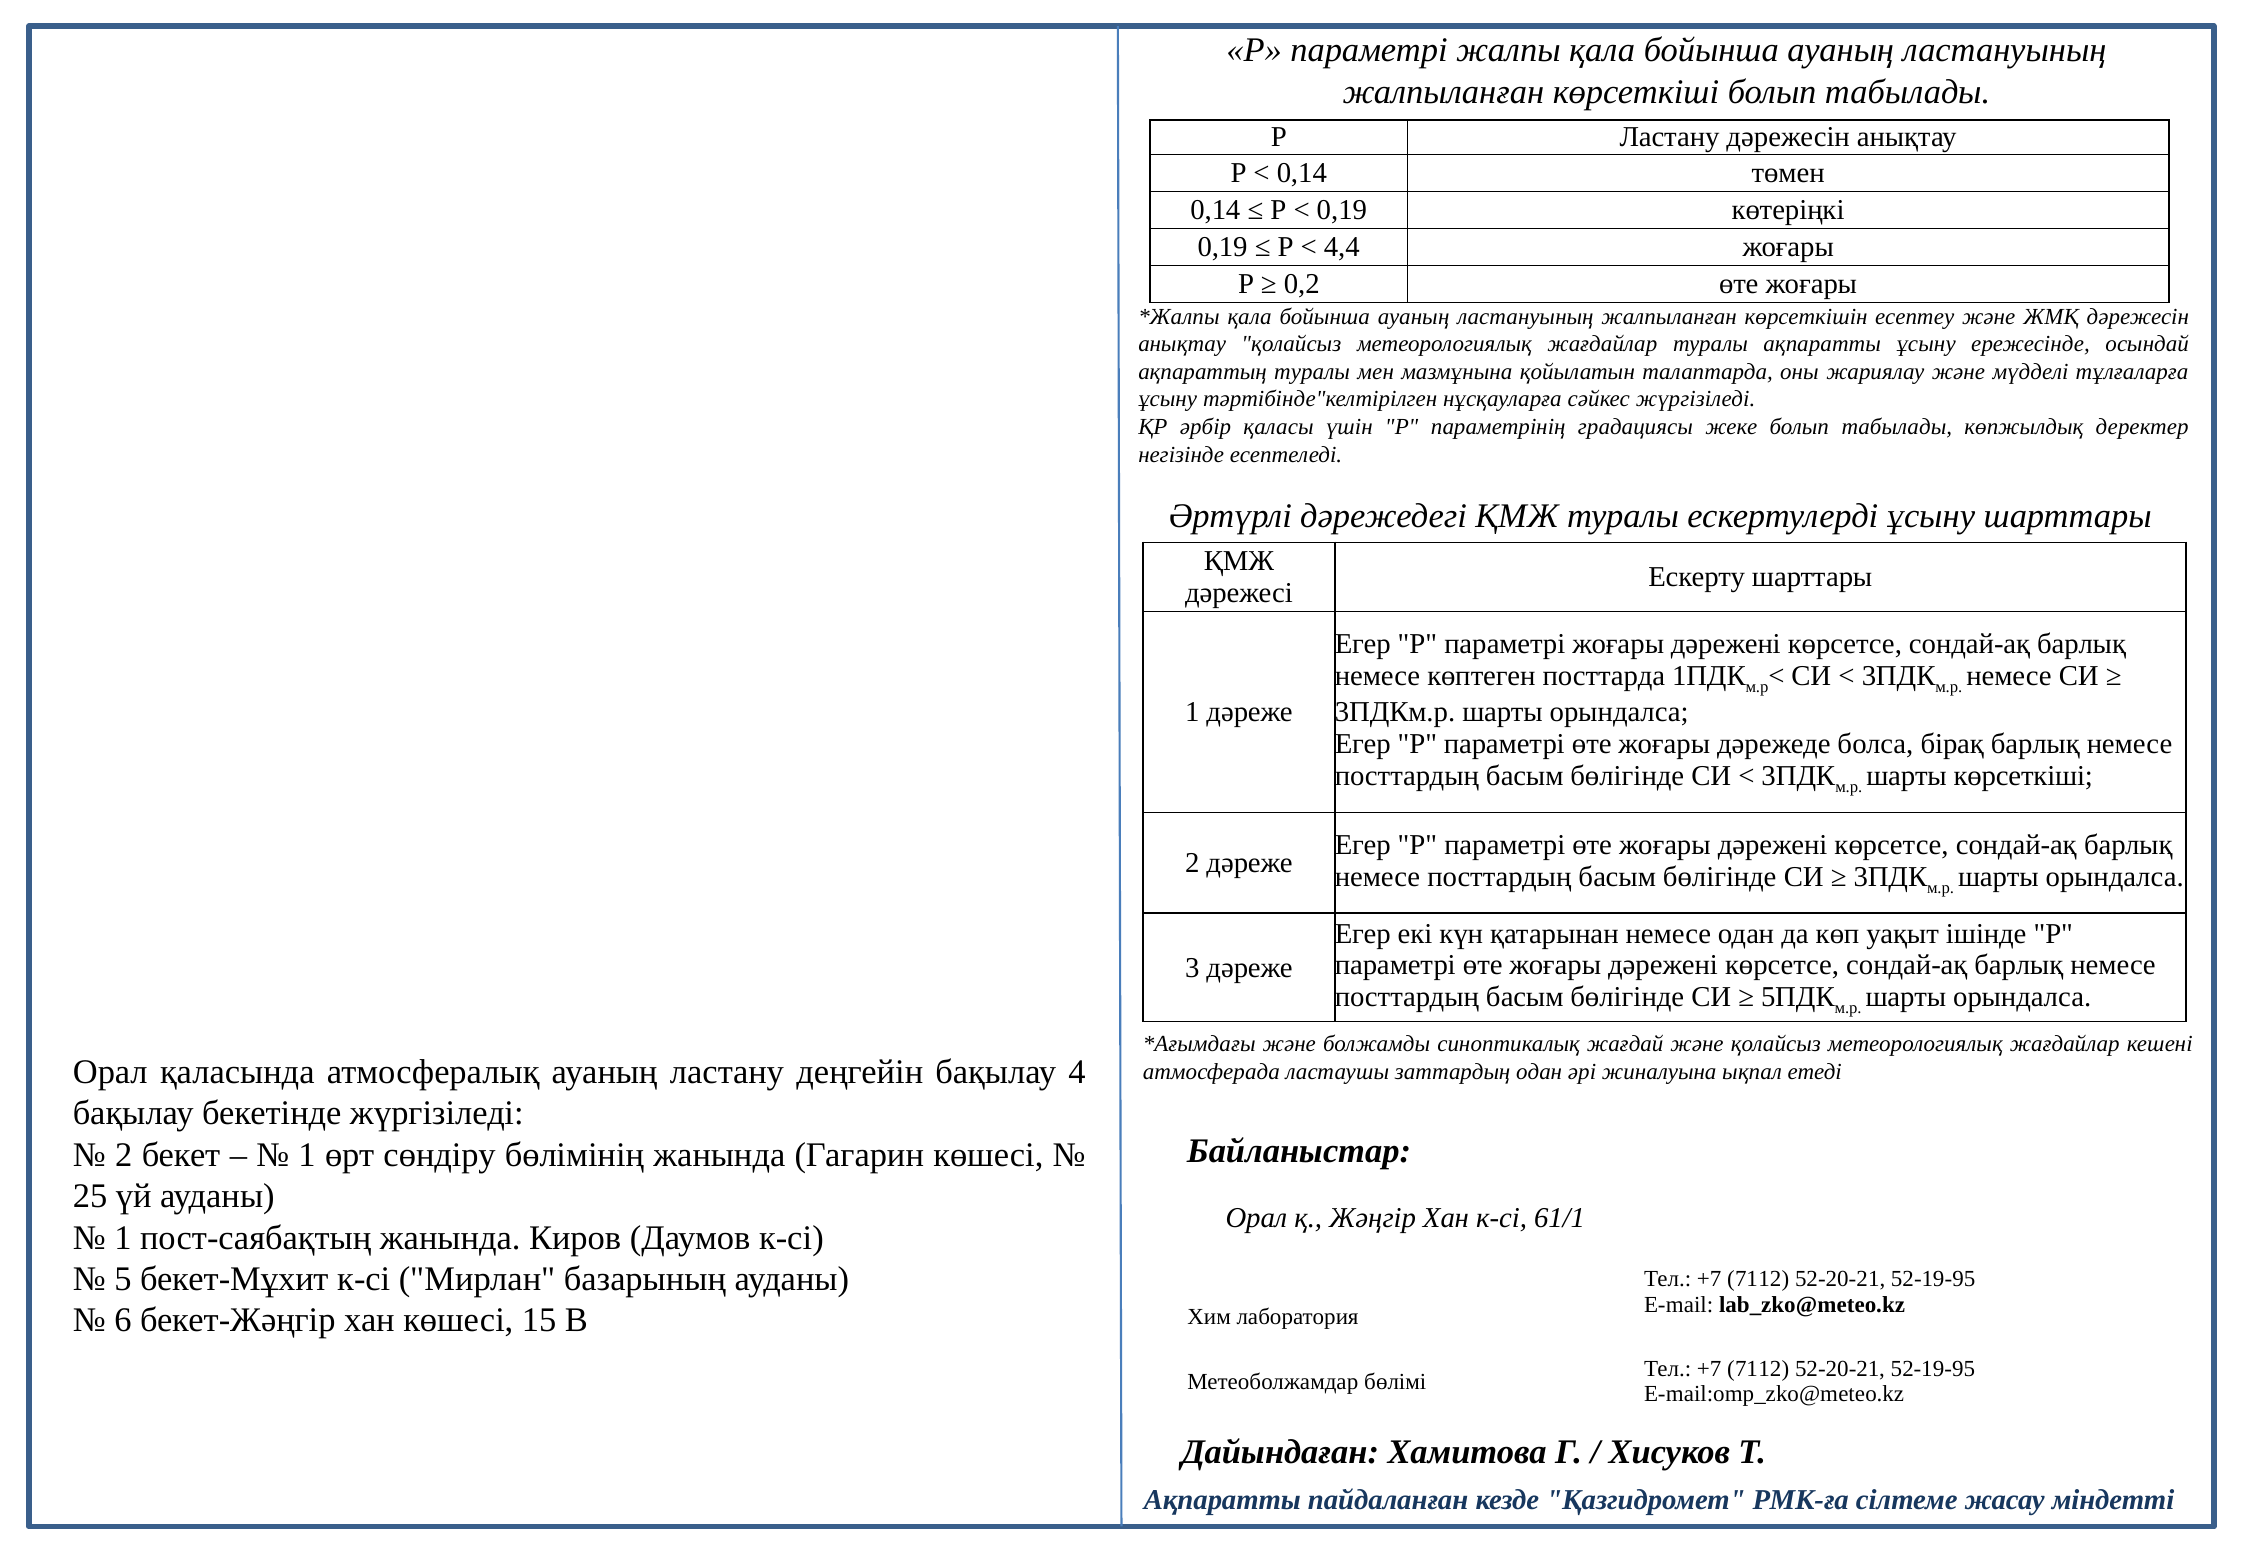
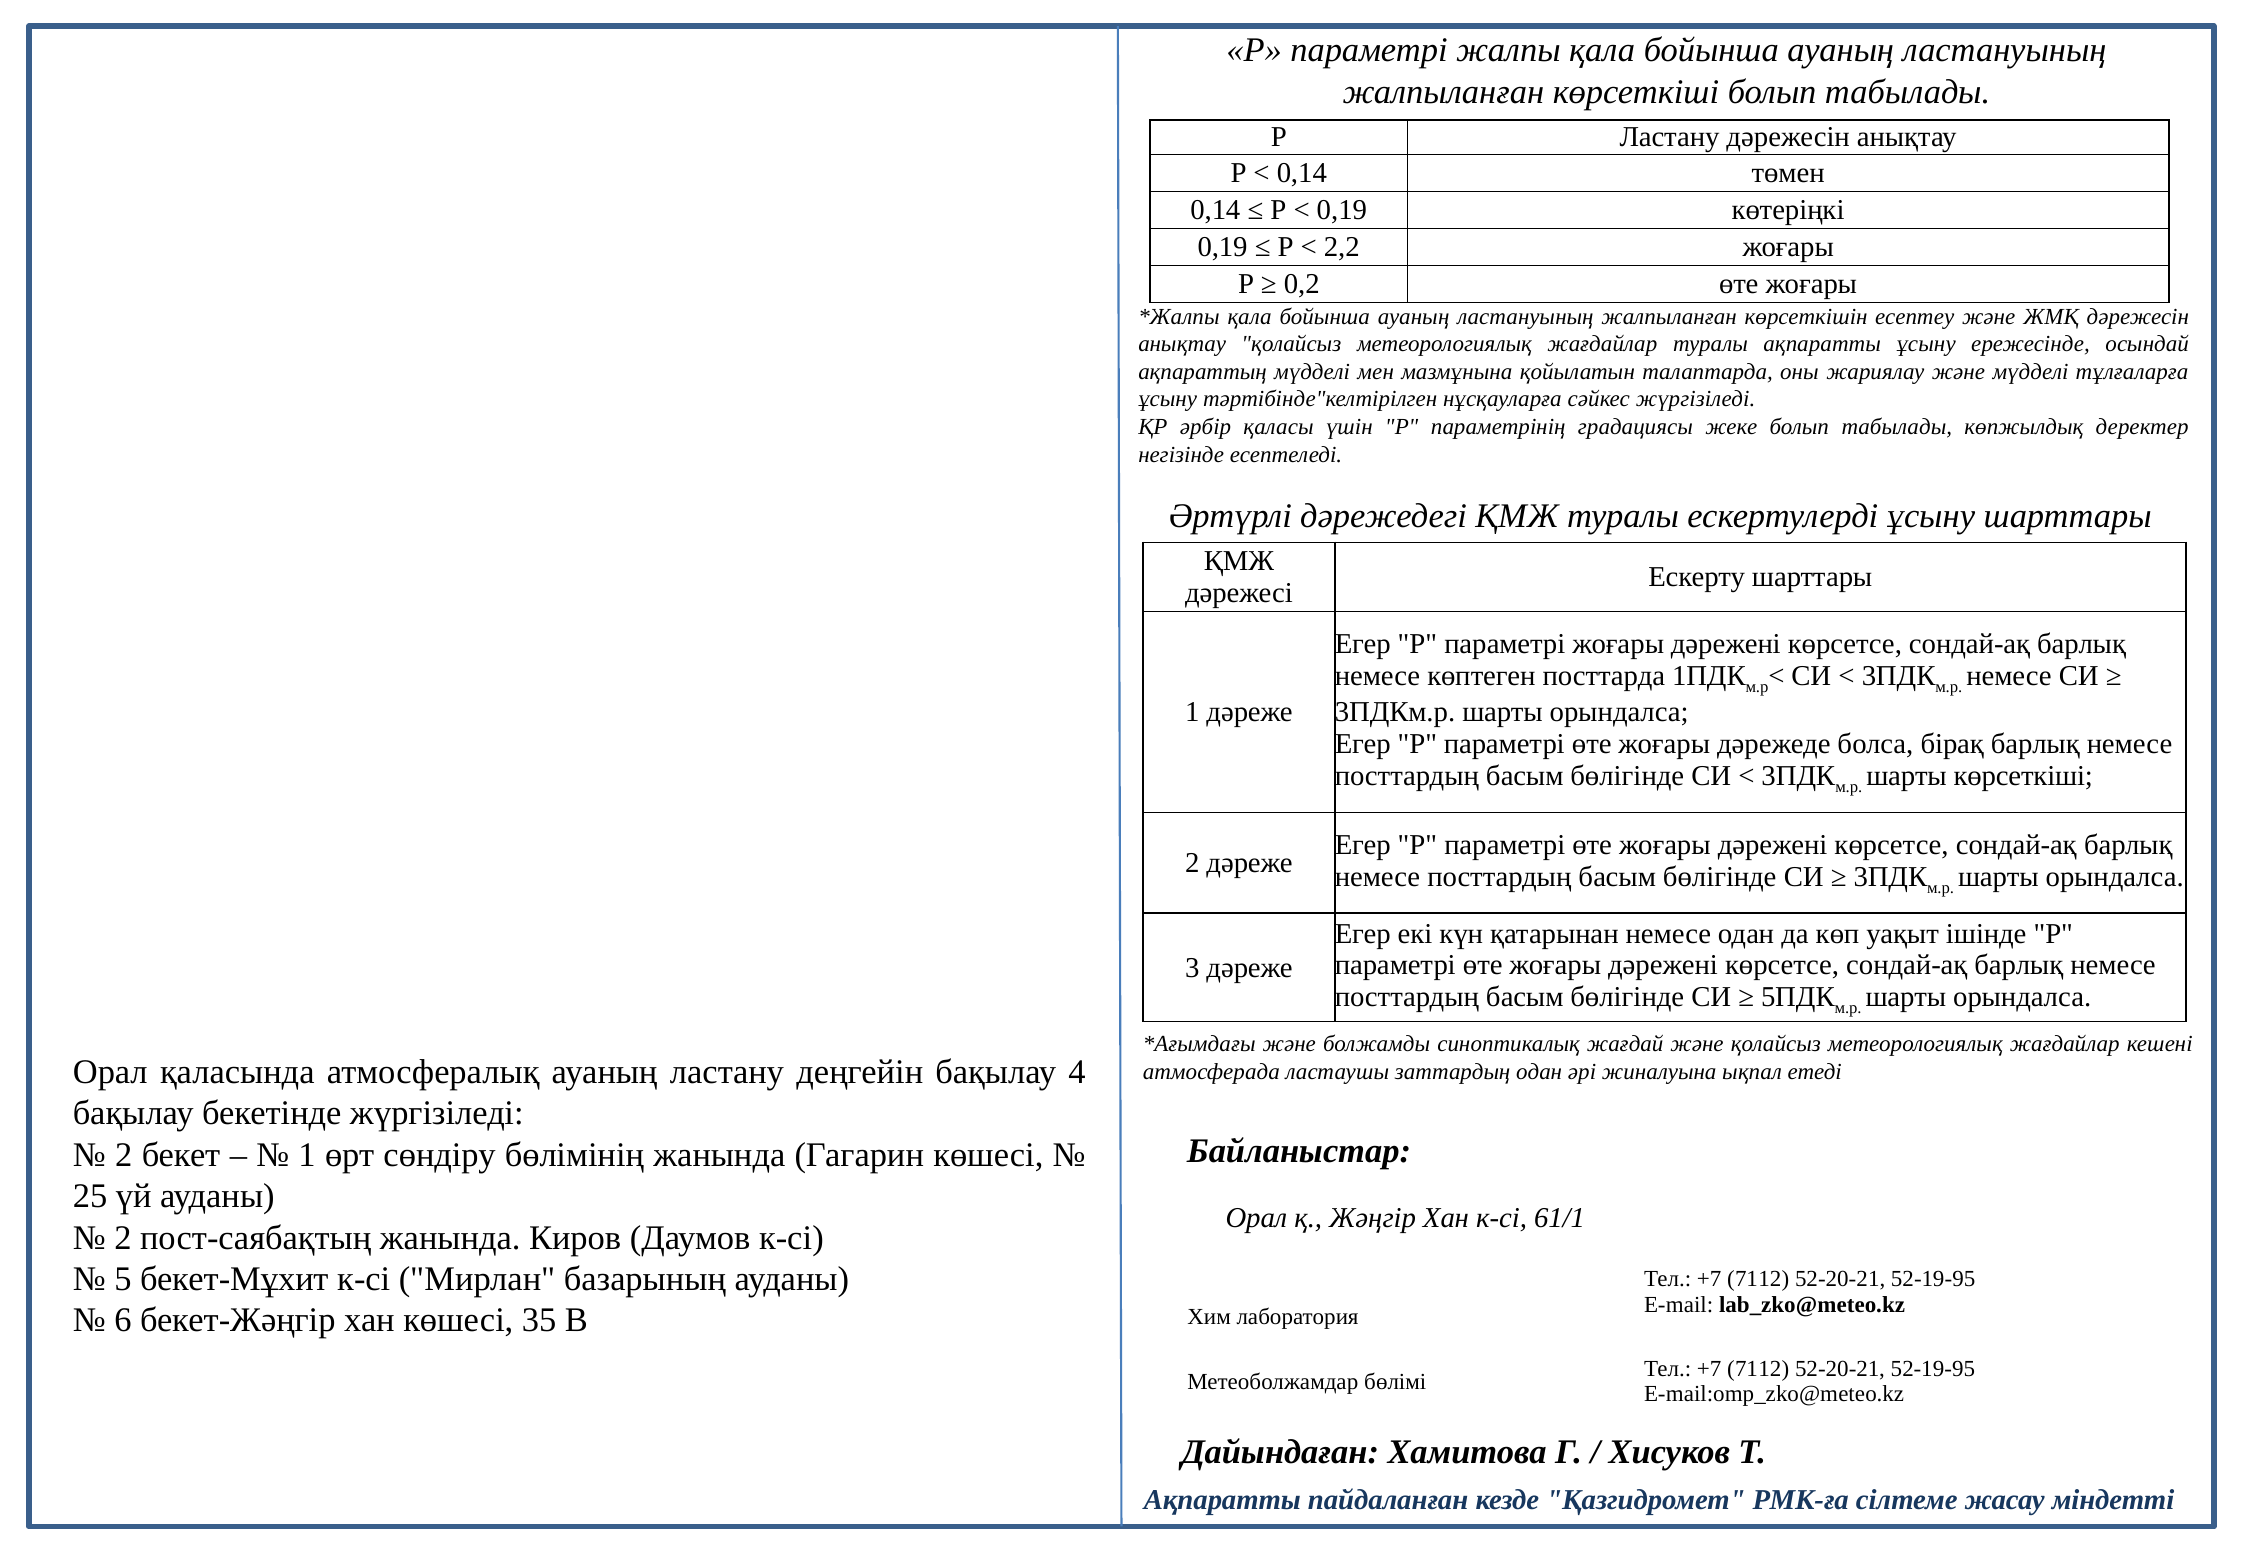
4,4: 4,4 -> 2,2
ақпараттың туралы: туралы -> мүдделі
1 at (123, 1238): 1 -> 2
15: 15 -> 35
